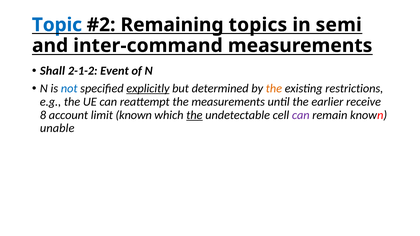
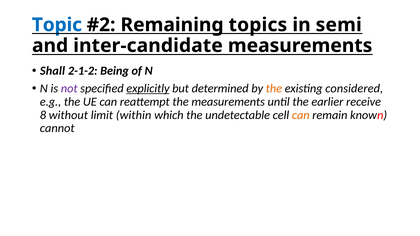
inter-command: inter-command -> inter-candidate
Event: Event -> Being
not colour: blue -> purple
restrictions: restrictions -> considered
account: account -> without
limit known: known -> within
the at (194, 115) underline: present -> none
can at (301, 115) colour: purple -> orange
unable: unable -> cannot
